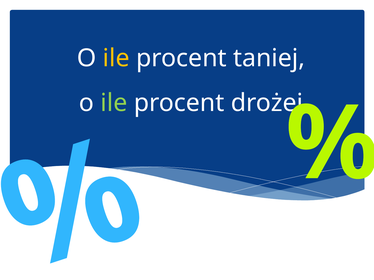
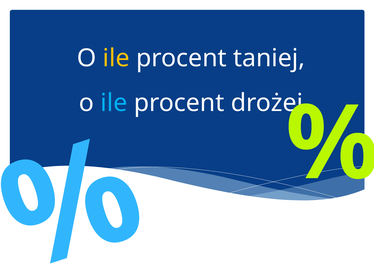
ile at (114, 103) colour: light green -> light blue
